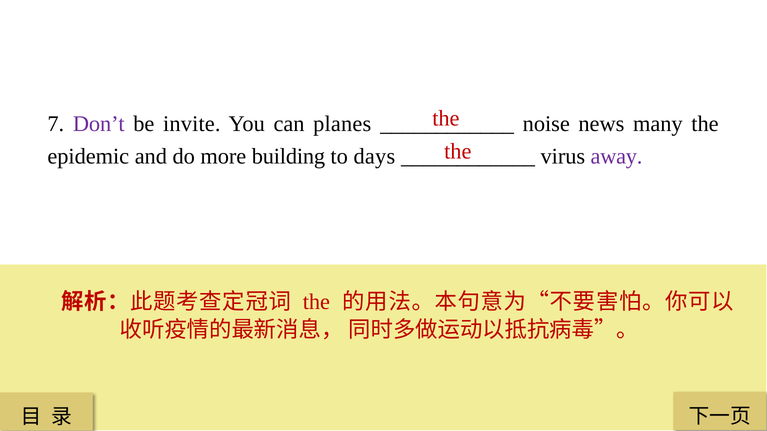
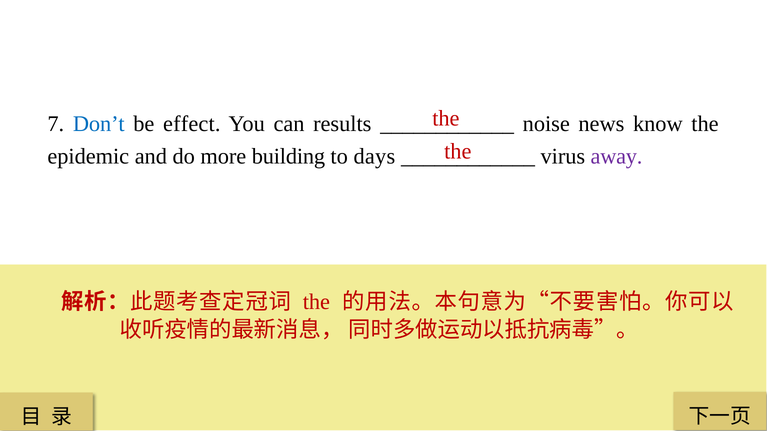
Don’t colour: purple -> blue
invite: invite -> effect
planes: planes -> results
many: many -> know
